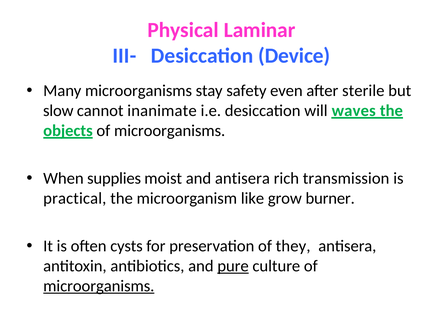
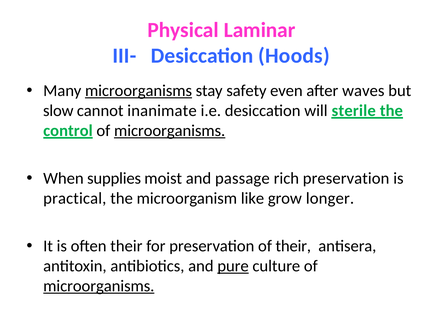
Device: Device -> Hoods
microorganisms at (139, 91) underline: none -> present
sterile: sterile -> waves
waves: waves -> sterile
objects: objects -> control
microorganisms at (170, 131) underline: none -> present
and antisera: antisera -> passage
rich transmission: transmission -> preservation
burner: burner -> longer
often cysts: cysts -> their
of they: they -> their
